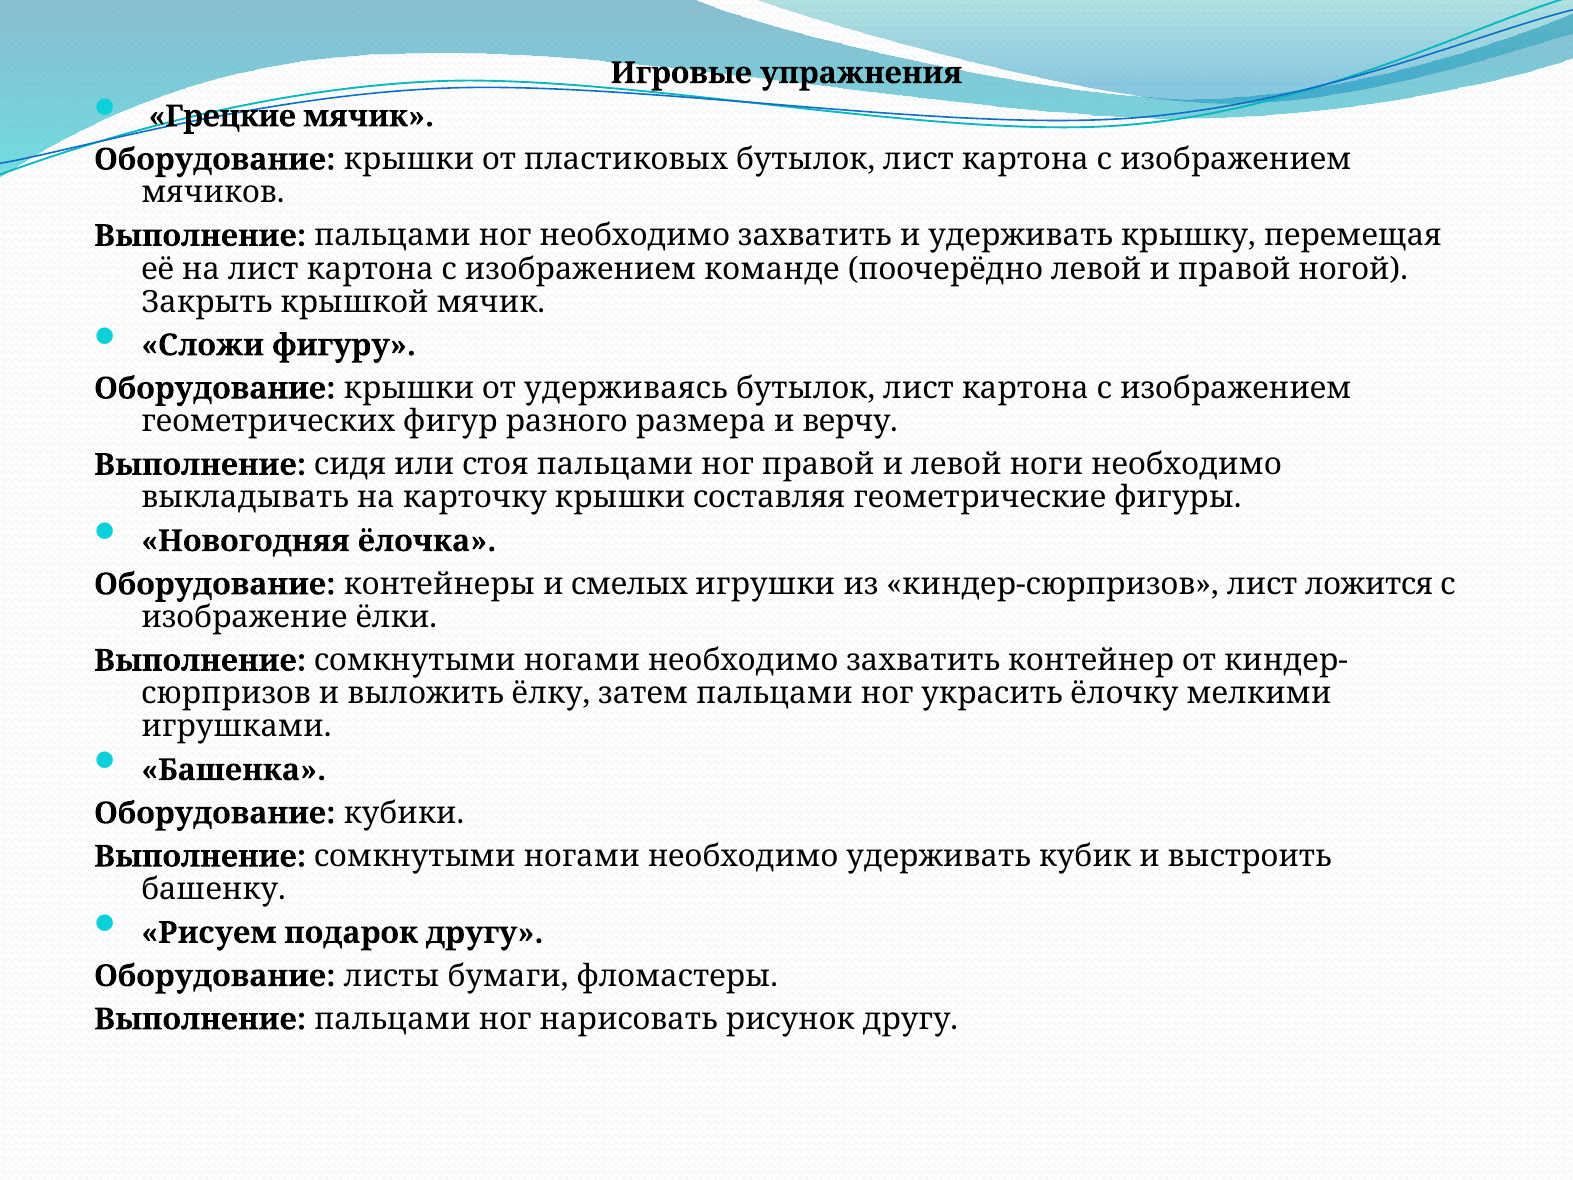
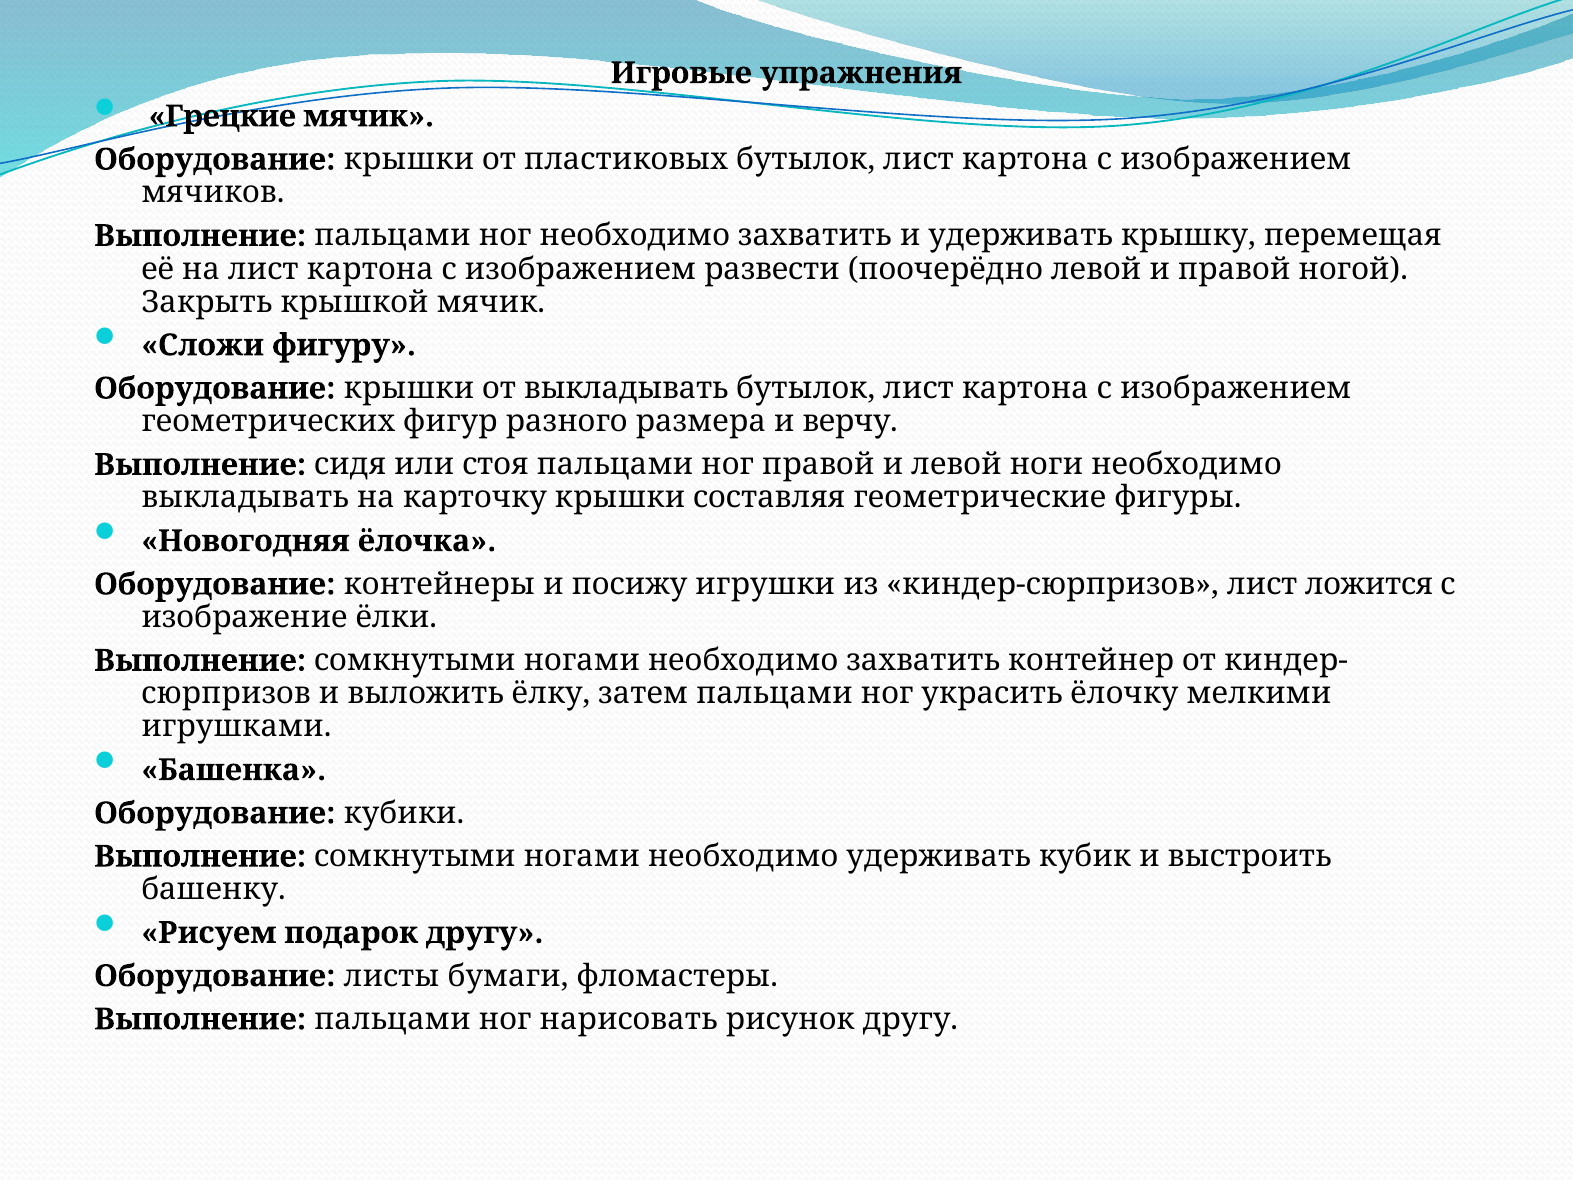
команде: команде -> развести
от удерживаясь: удерживаясь -> выкладывать
смелых: смелых -> посижу
